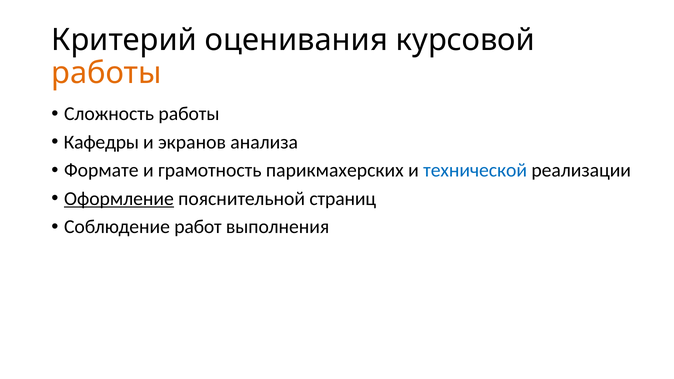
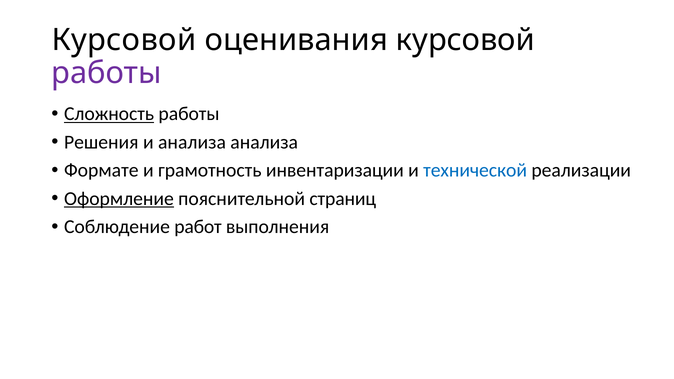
Критерий at (124, 40): Критерий -> Курсовой
работы at (107, 73) colour: orange -> purple
Сложность underline: none -> present
Кафедры: Кафедры -> Решения
и экранов: экранов -> анализа
парикмахерских: парикмахерских -> инвентаризации
